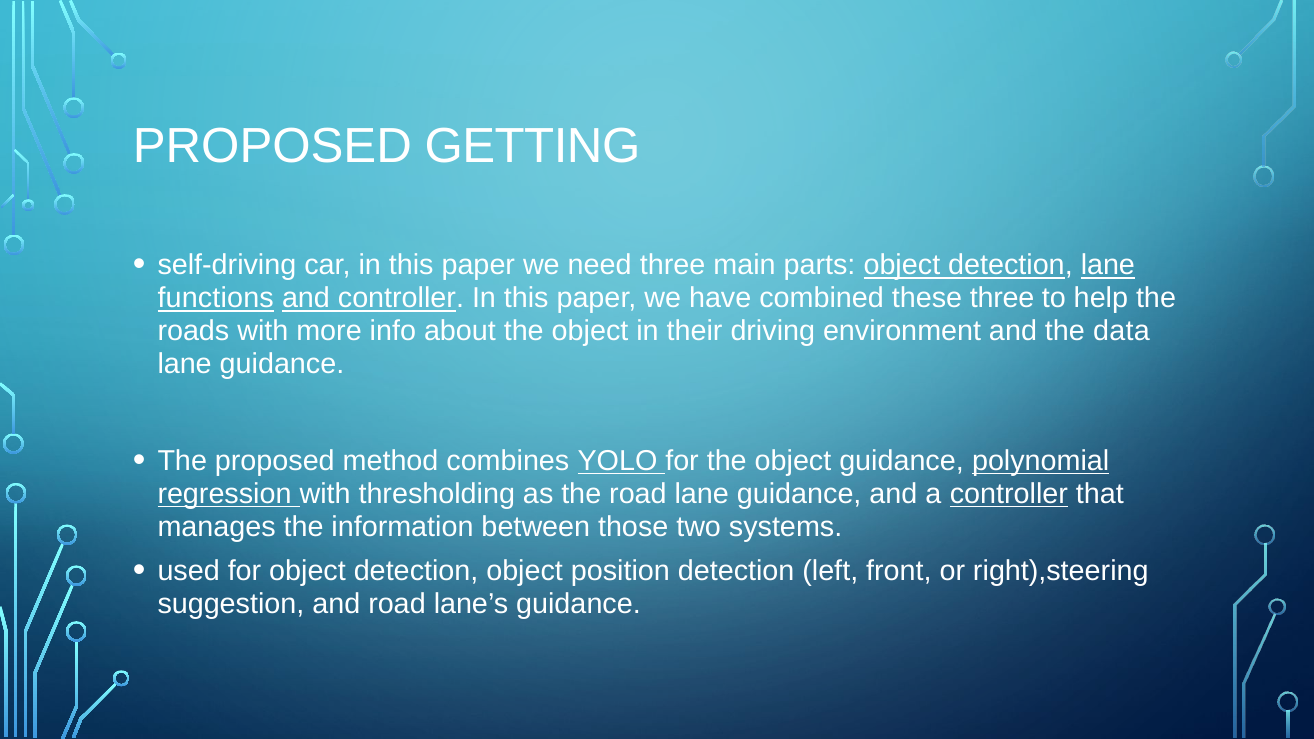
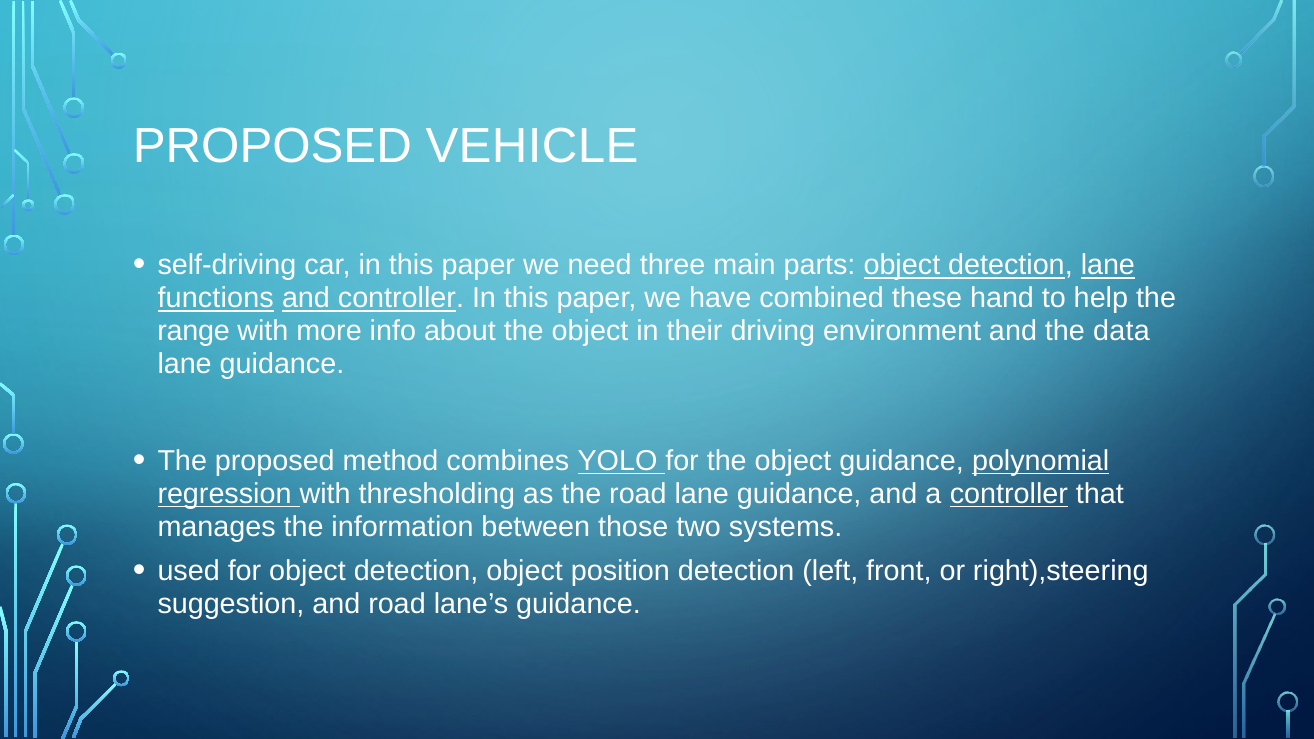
GETTING: GETTING -> VEHICLE
these three: three -> hand
roads: roads -> range
